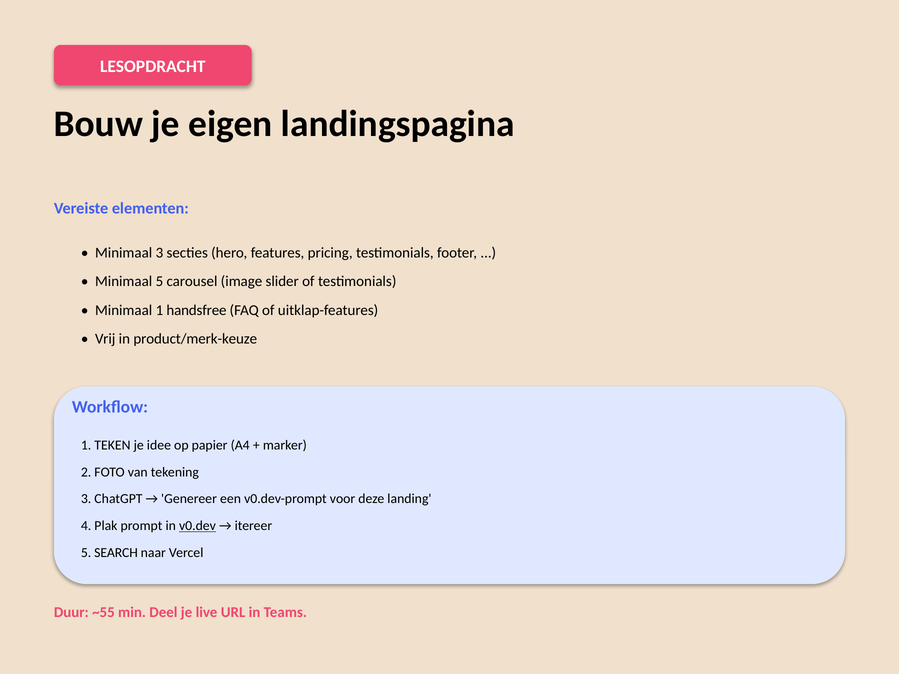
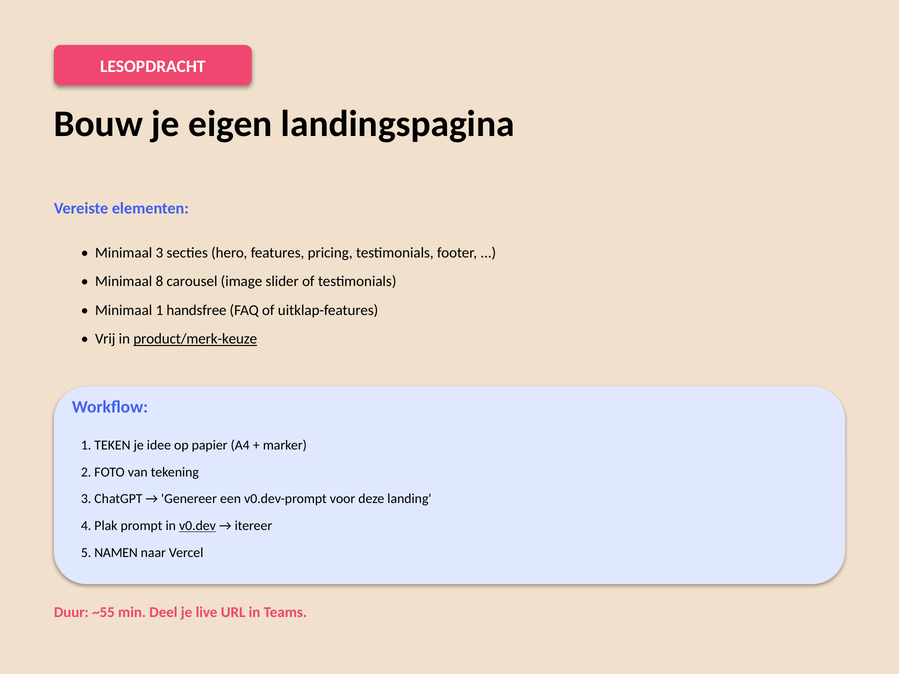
Minimaal 5: 5 -> 8
product/merk-keuze underline: none -> present
SEARCH: SEARCH -> NAMEN
